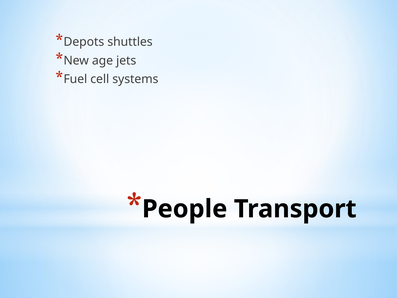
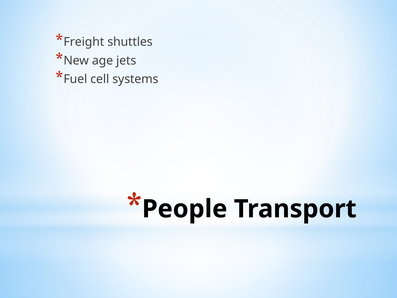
Depots: Depots -> Freight
